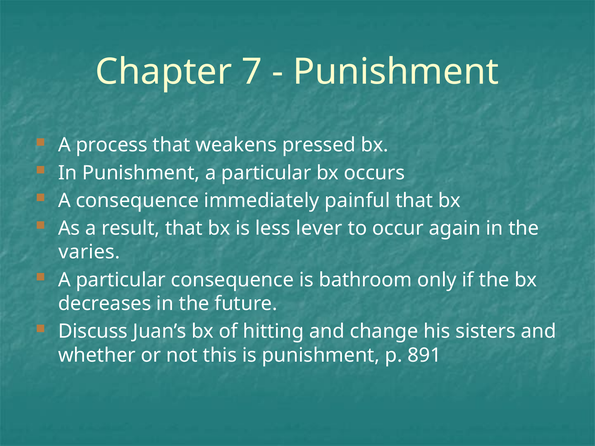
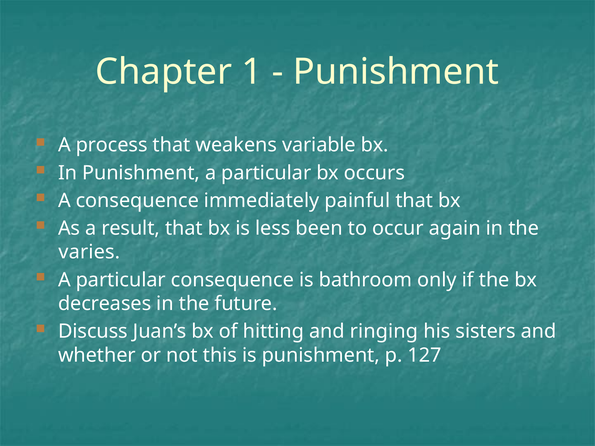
7: 7 -> 1
pressed: pressed -> variable
lever: lever -> been
change: change -> ringing
891: 891 -> 127
